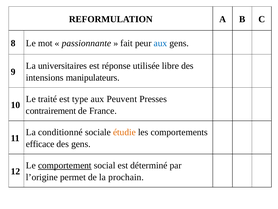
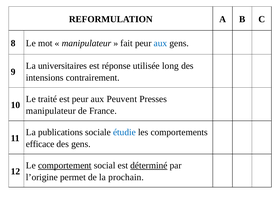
passionnante at (86, 43): passionnante -> manipulateur
libre: libre -> long
manipulateurs: manipulateurs -> contrairement
est type: type -> peur
contrairement at (51, 111): contrairement -> manipulateur
conditionné: conditionné -> publications
étudie colour: orange -> blue
déterminé underline: none -> present
